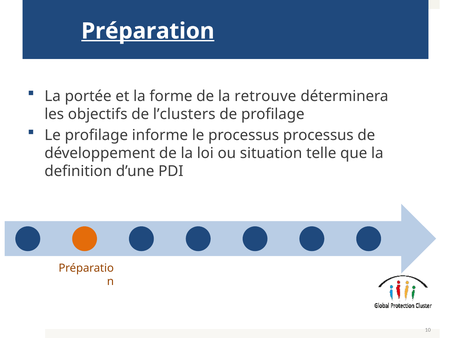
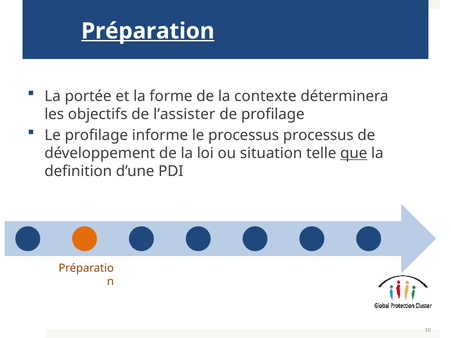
retrouve: retrouve -> contexte
l’clusters: l’clusters -> l’assister
que underline: none -> present
